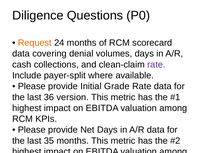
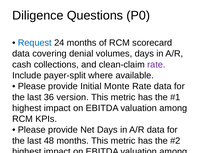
Request colour: orange -> blue
Grade: Grade -> Monte
35: 35 -> 48
